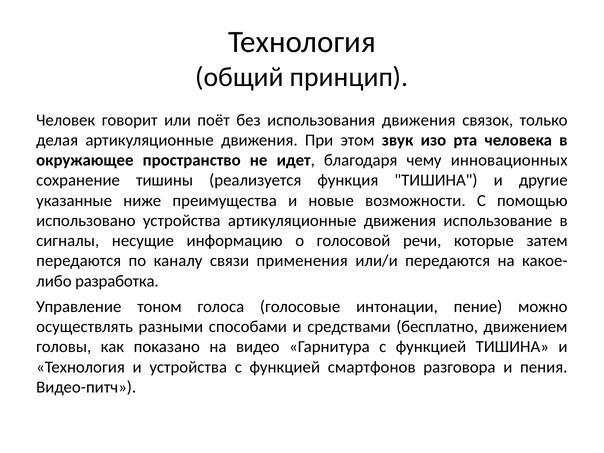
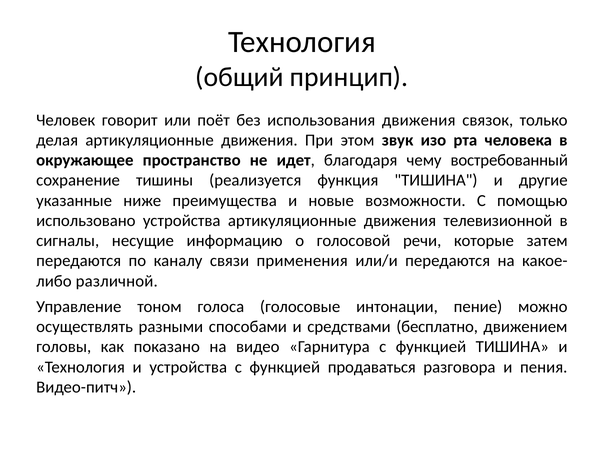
инновационных: инновационных -> востребованный
использование: использование -> телевизионной
разработка: разработка -> различной
смартфонов: смартфонов -> продаваться
